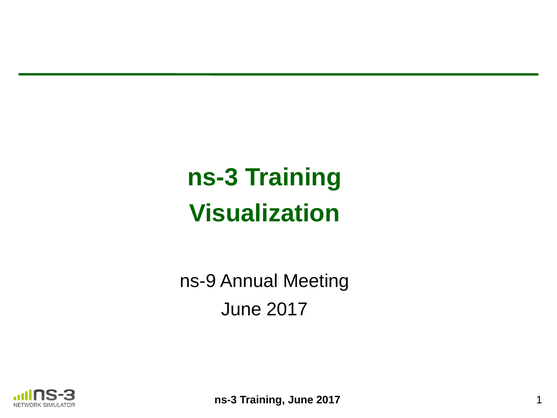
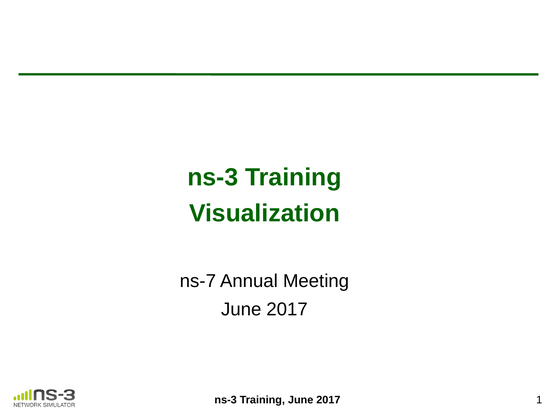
ns-9: ns-9 -> ns-7
